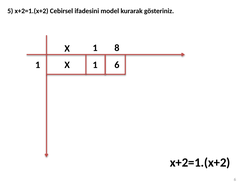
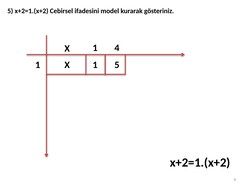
8: 8 -> 4
1 6: 6 -> 5
